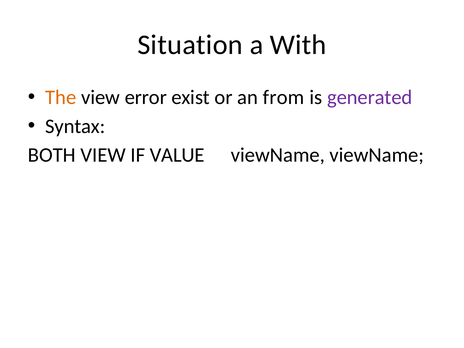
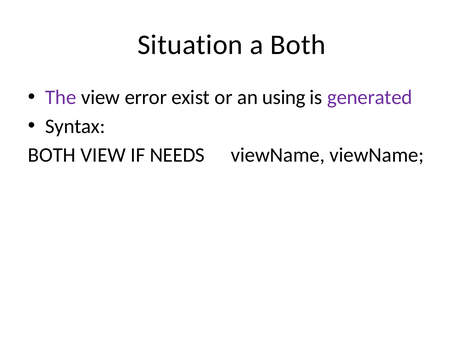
a With: With -> Both
The colour: orange -> purple
from: from -> using
VALUE: VALUE -> NEEDS
